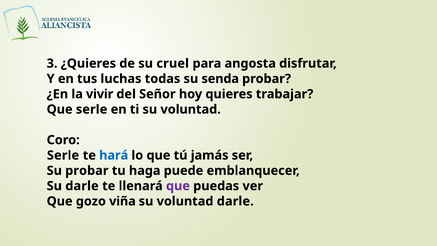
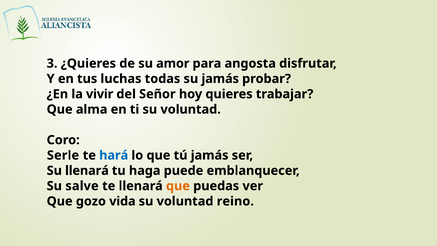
cruel: cruel -> amor
su senda: senda -> jamás
Que serle: serle -> alma
Su probar: probar -> llenará
Su darle: darle -> salve
que at (178, 186) colour: purple -> orange
viña: viña -> vida
voluntad darle: darle -> reino
